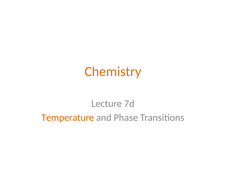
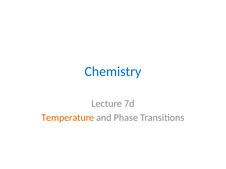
Chemistry colour: orange -> blue
